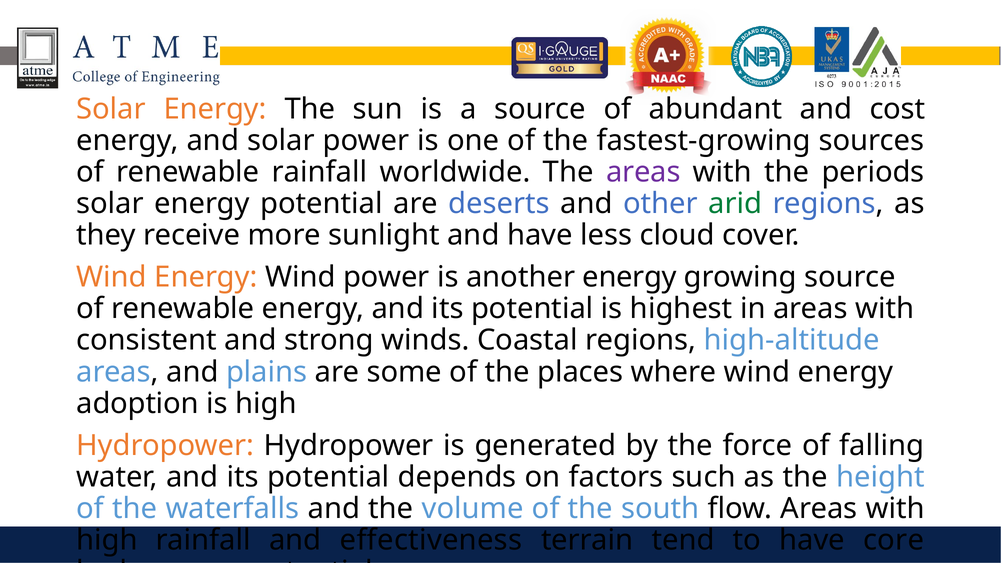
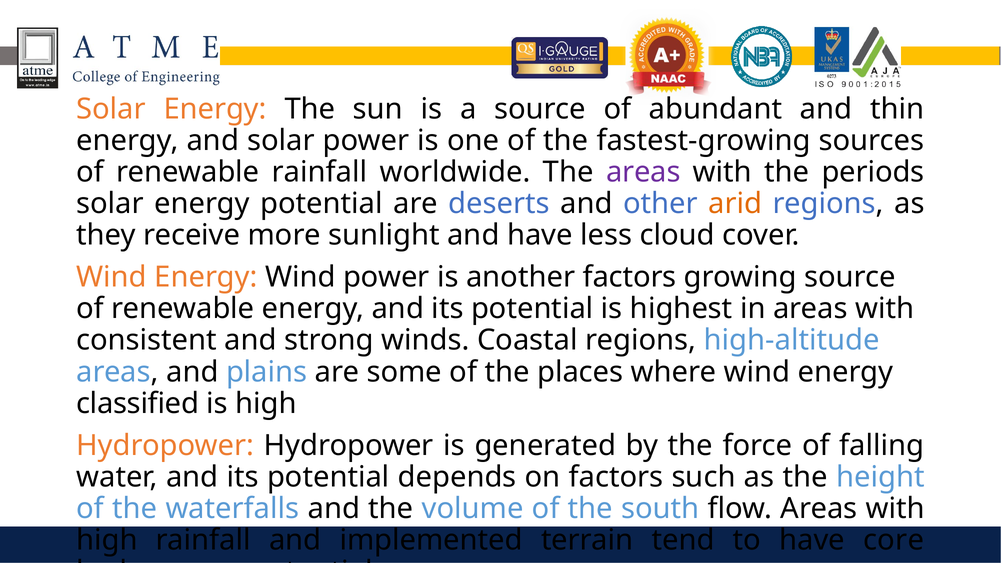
cost: cost -> thin
arid colour: green -> orange
another energy: energy -> factors
adoption: adoption -> classified
effectiveness: effectiveness -> implemented
